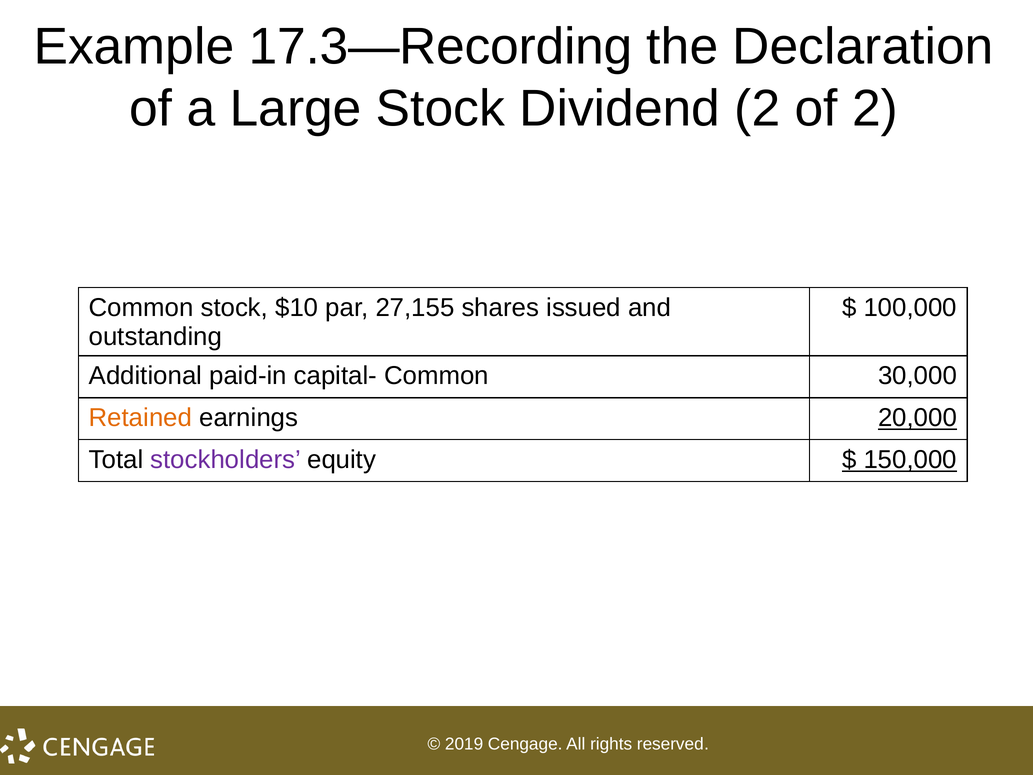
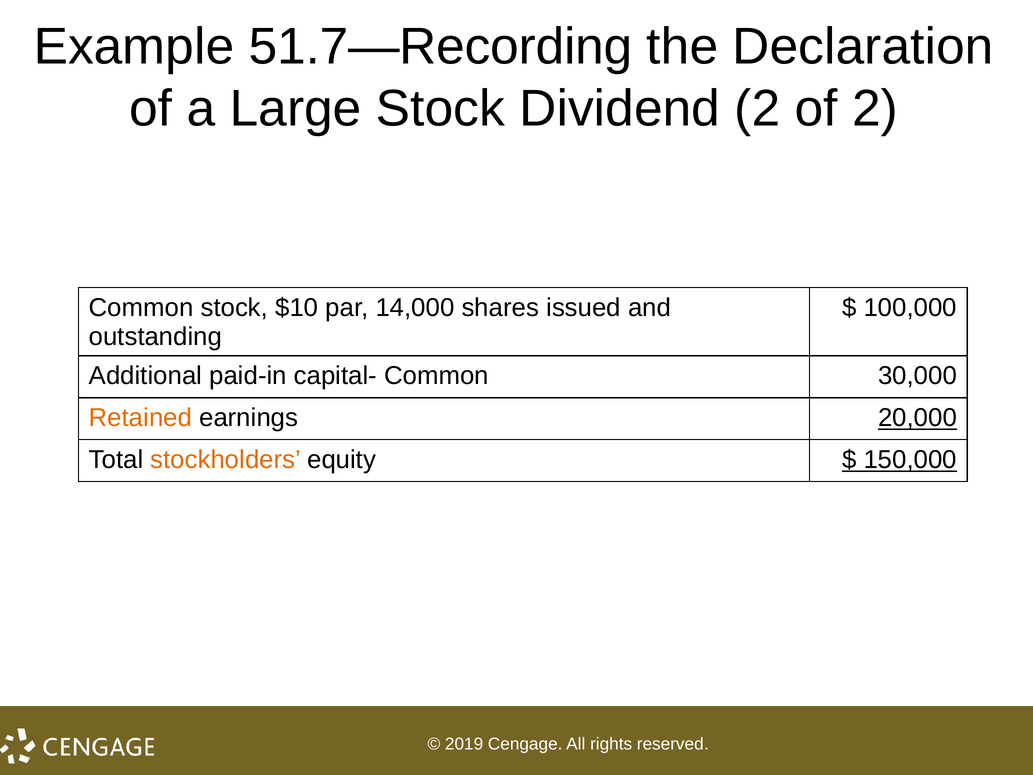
17.3—Recording: 17.3—Recording -> 51.7—Recording
27,155: 27,155 -> 14,000
stockholders colour: purple -> orange
